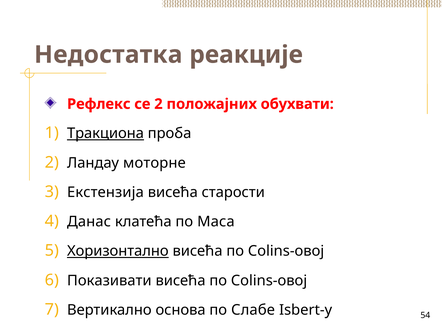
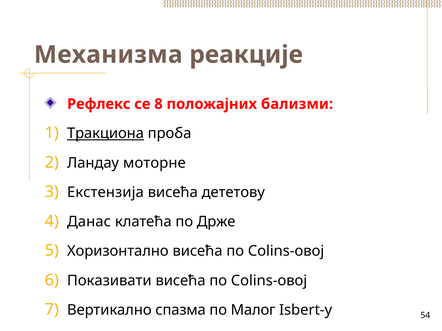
Недостатка: Недостатка -> Механизма
се 2: 2 -> 8
обухвати: обухвати -> бализми
старости: старости -> дететову
Маса: Маса -> Држе
Хоризонтално underline: present -> none
основа: основа -> спазма
Слабе: Слабе -> Малог
